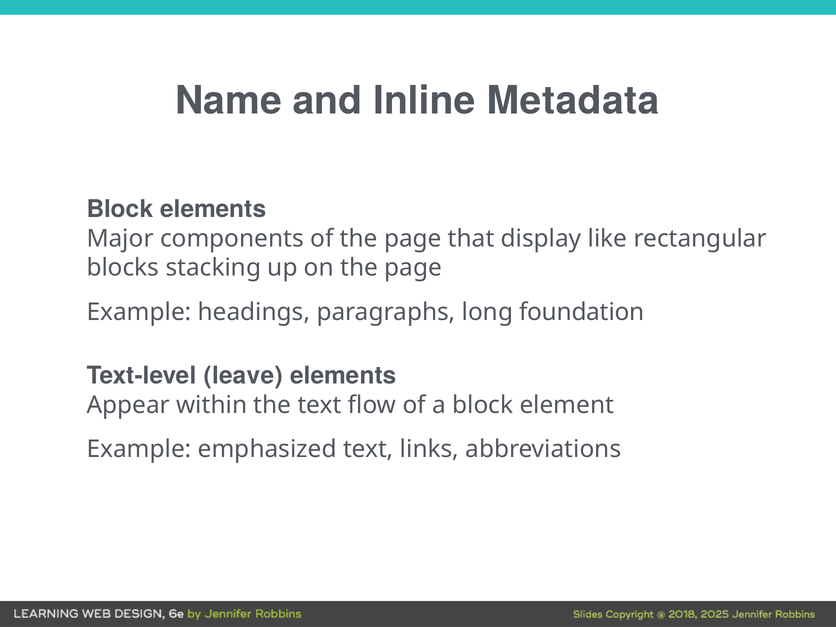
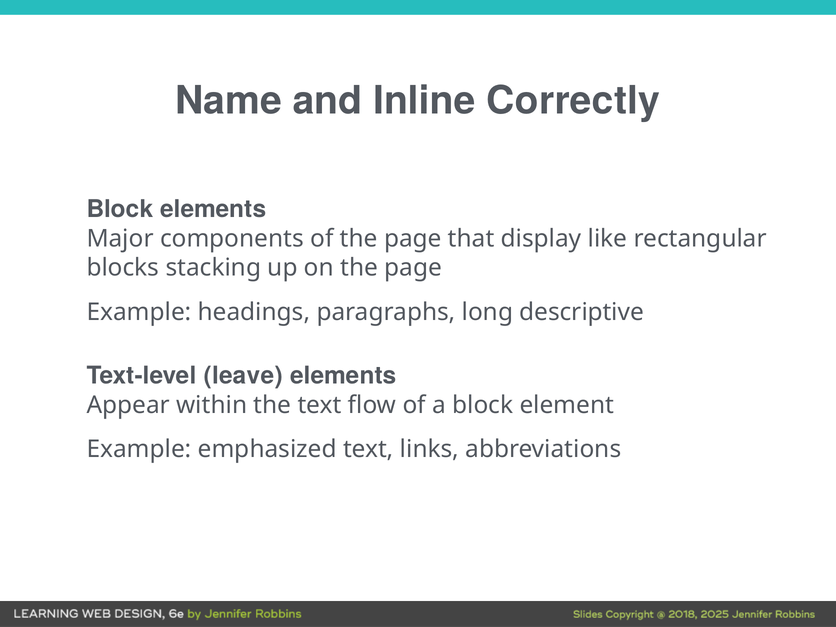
Metadata: Metadata -> Correctly
foundation: foundation -> descriptive
